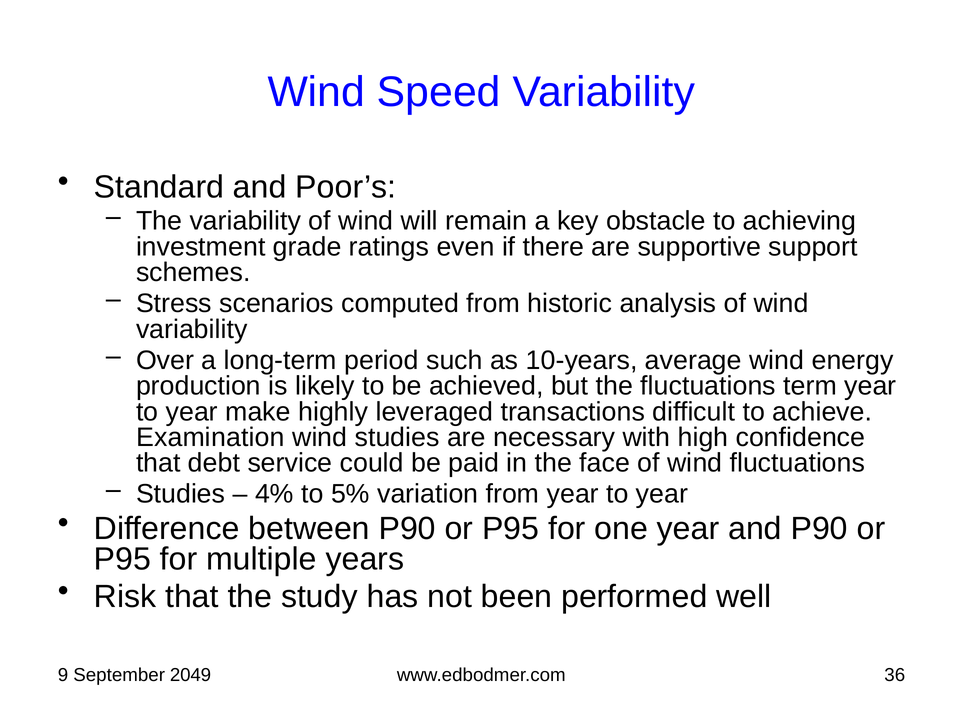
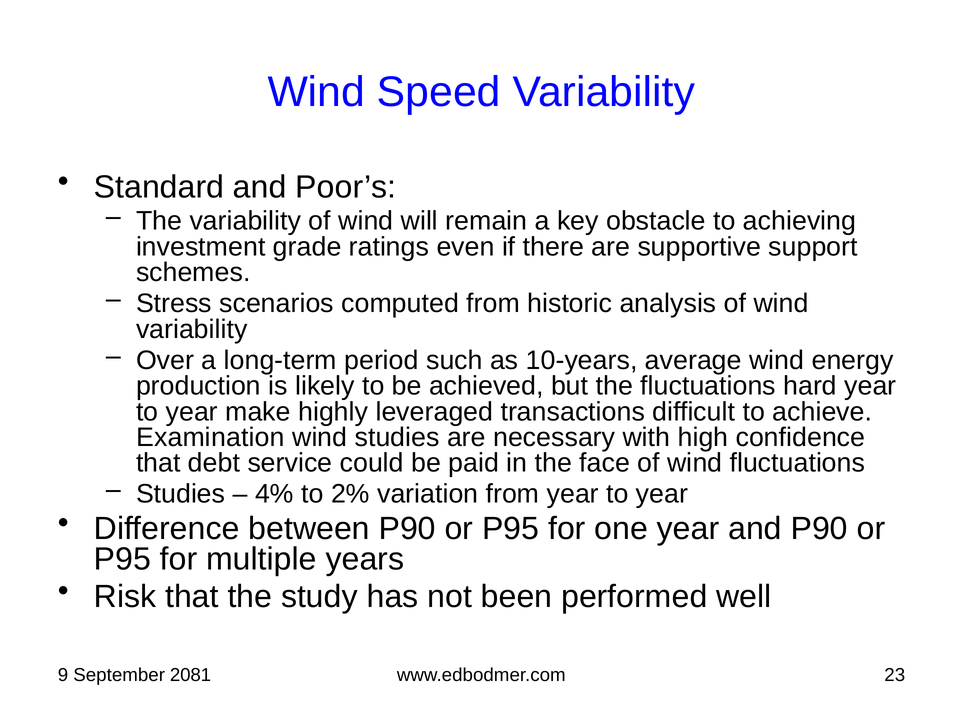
term: term -> hard
5%: 5% -> 2%
2049: 2049 -> 2081
36: 36 -> 23
